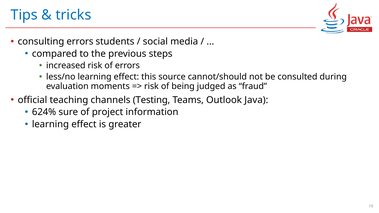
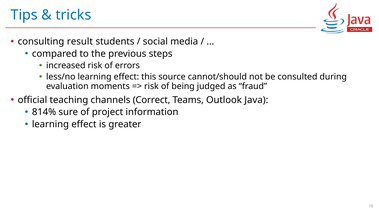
consulting errors: errors -> result
Testing: Testing -> Correct
624%: 624% -> 814%
